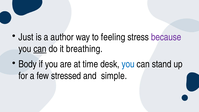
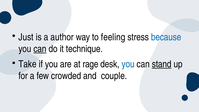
because colour: purple -> blue
breathing: breathing -> technique
Body: Body -> Take
time: time -> rage
stand underline: none -> present
stressed: stressed -> crowded
simple: simple -> couple
